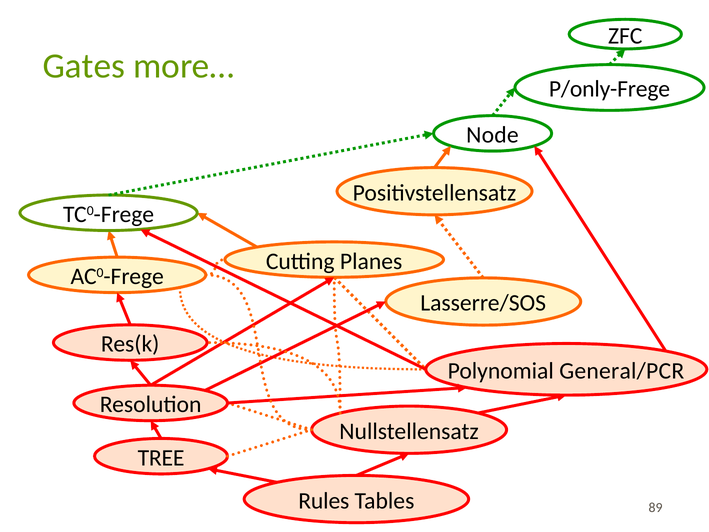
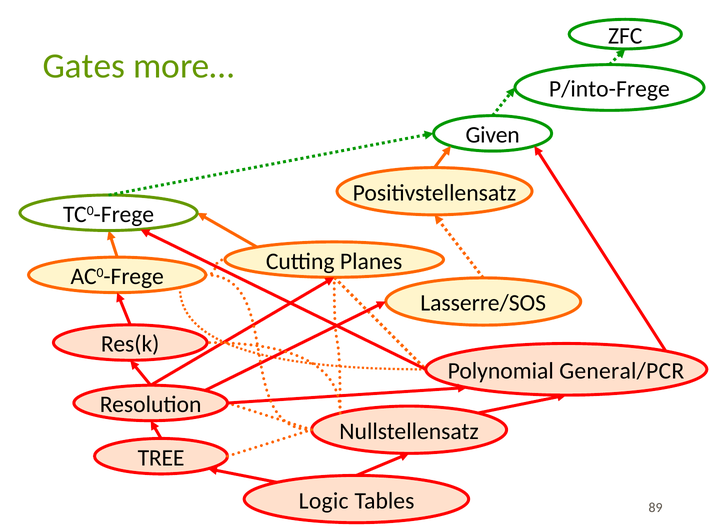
P/only-Frege: P/only-Frege -> P/into-Frege
Node: Node -> Given
Rules: Rules -> Logic
